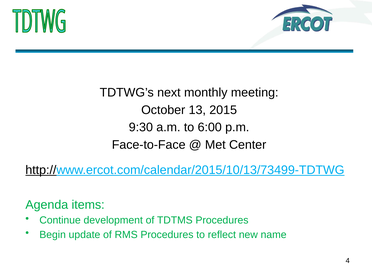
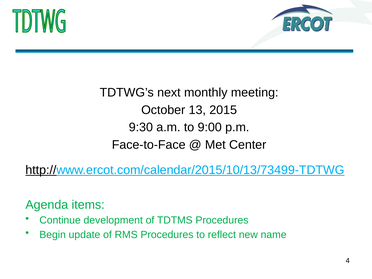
6:00: 6:00 -> 9:00
